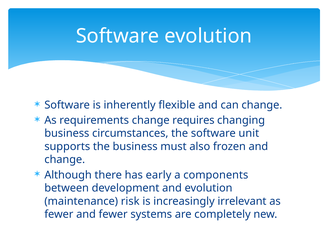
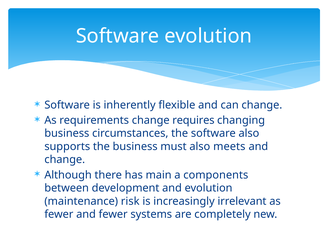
software unit: unit -> also
frozen: frozen -> meets
early: early -> main
